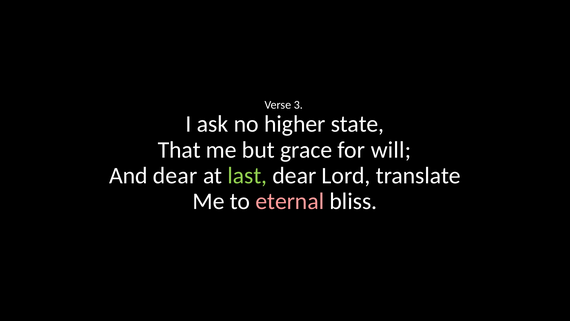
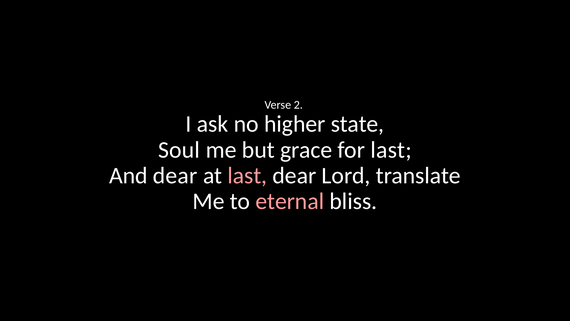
3: 3 -> 2
That: That -> Soul
for will: will -> last
last at (247, 175) colour: light green -> pink
